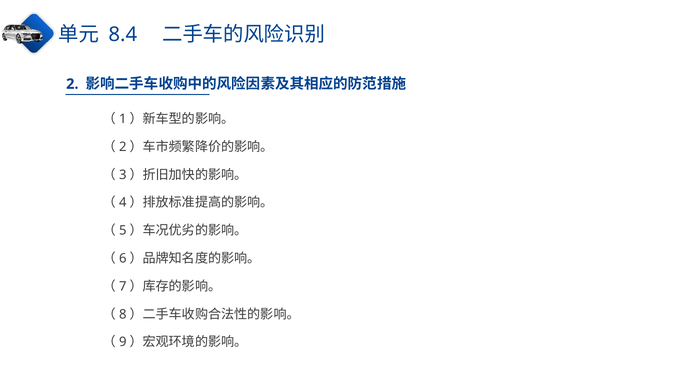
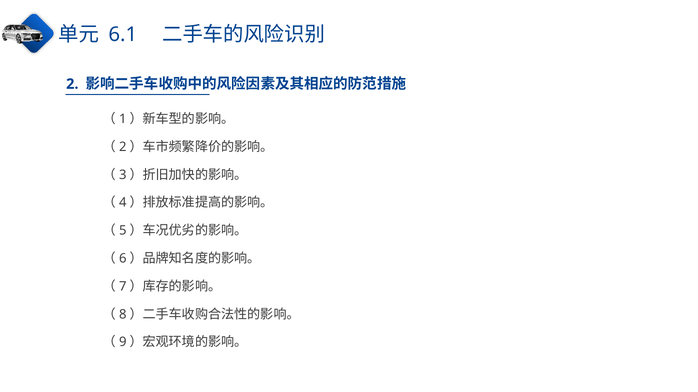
8.4: 8.4 -> 6.1
